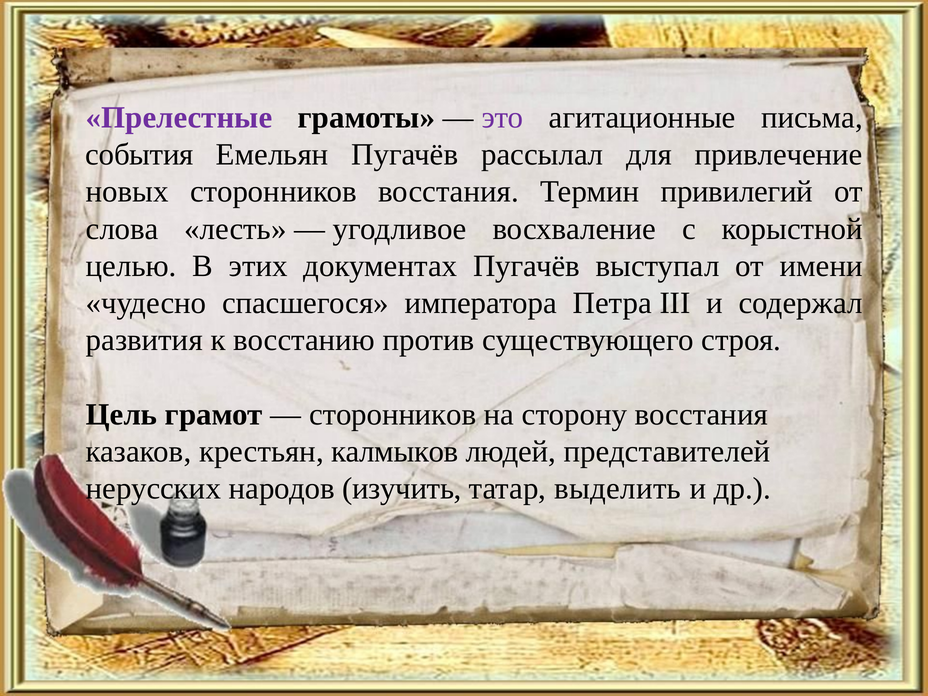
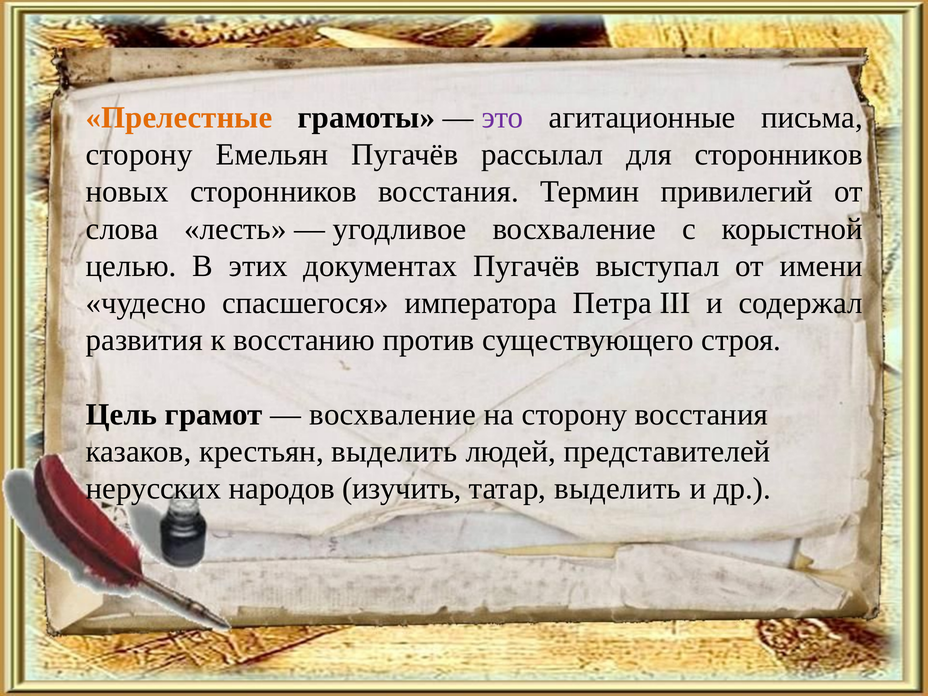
Прелестные colour: purple -> orange
события at (140, 155): события -> сторону
для привлечение: привлечение -> сторонников
сторонников at (393, 414): сторонников -> восхваление
крестьян калмыков: калмыков -> выделить
